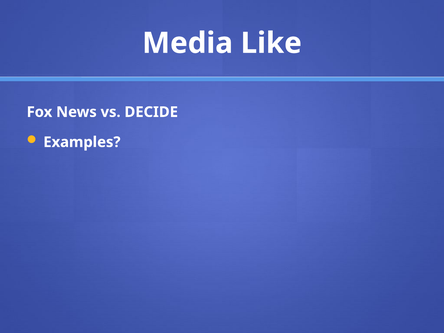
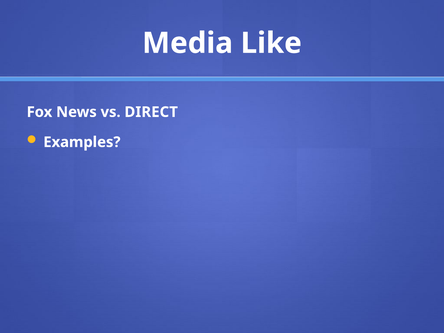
DECIDE: DECIDE -> DIRECT
